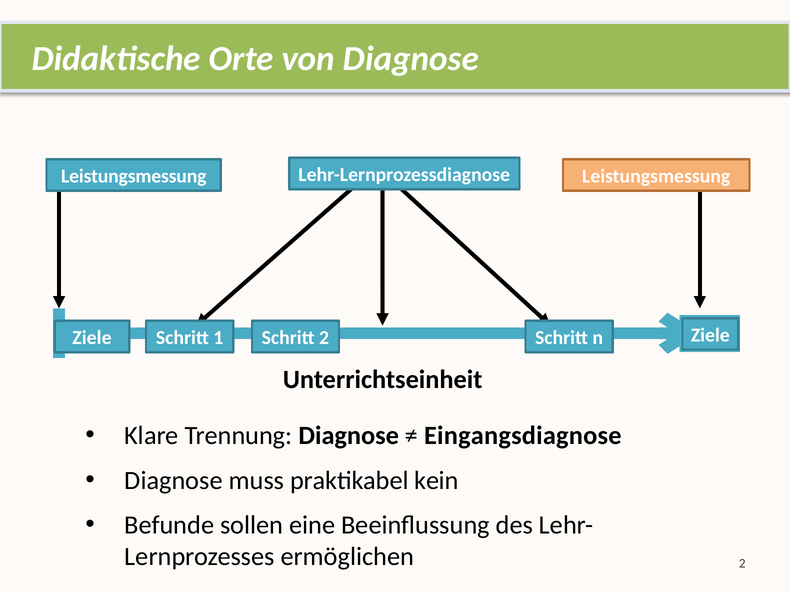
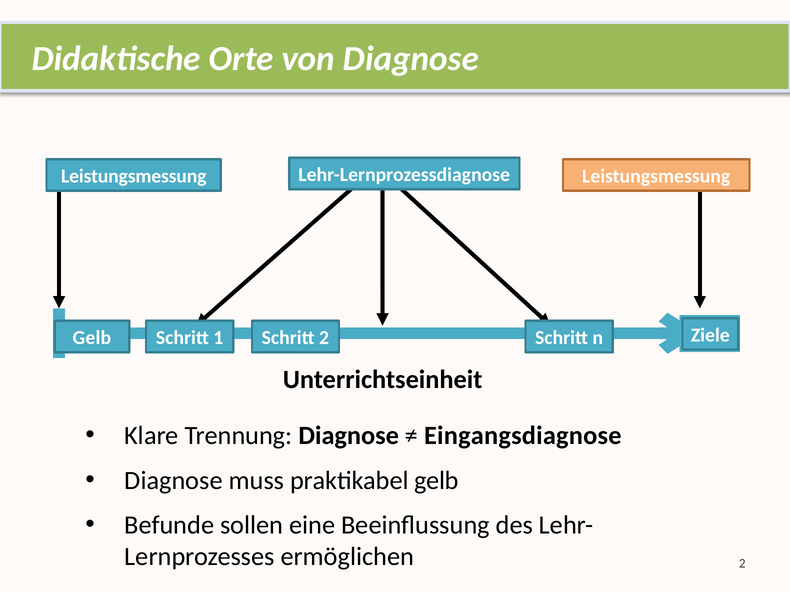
Ziele at (92, 338): Ziele -> Gelb
praktikabel kein: kein -> gelb
